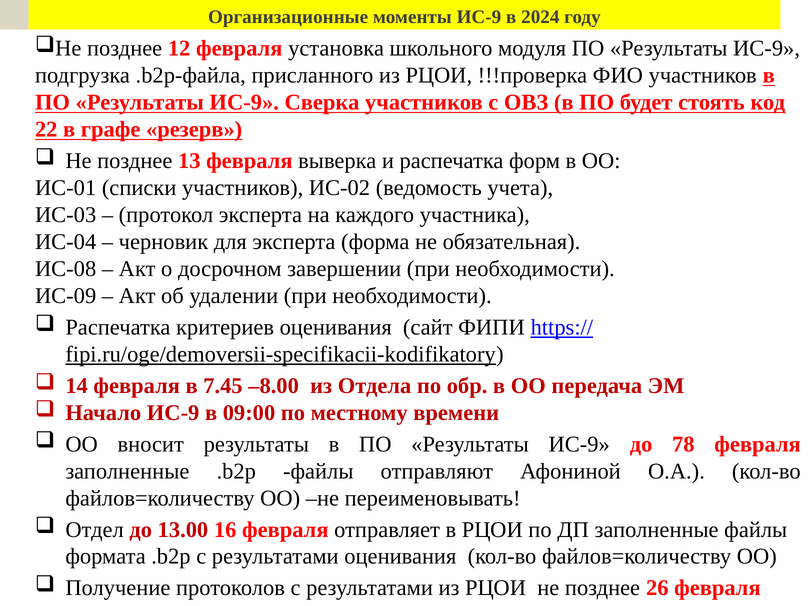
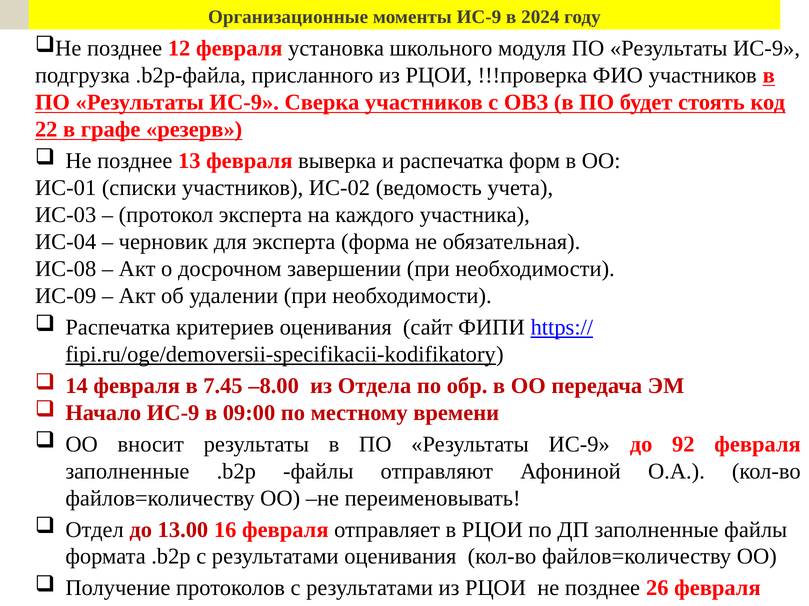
78: 78 -> 92
